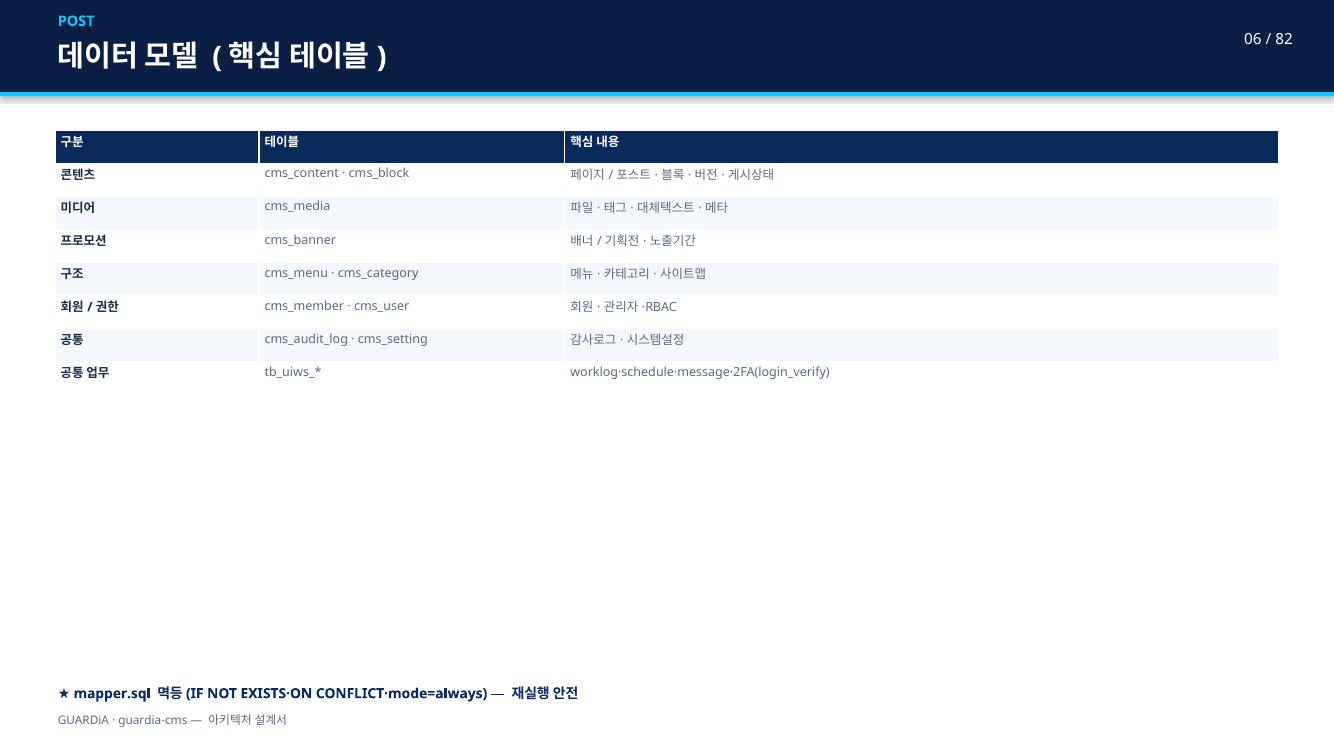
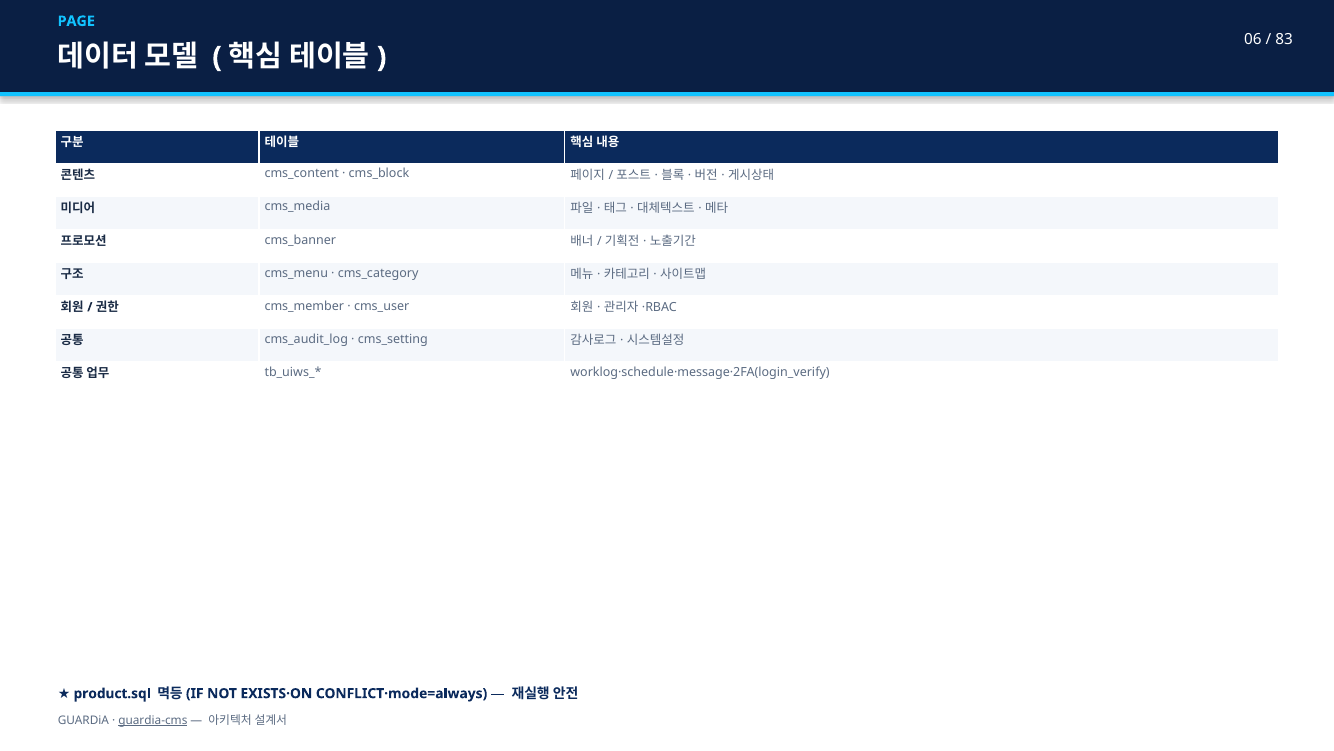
POST: POST -> PAGE
82: 82 -> 83
mapper.sql: mapper.sql -> product.sql
guardia-cms underline: none -> present
